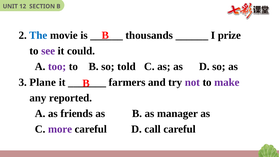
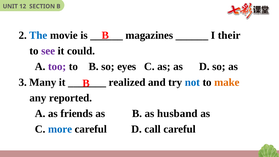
thousands: thousands -> magazines
prize: prize -> their
told: told -> eyes
Plane: Plane -> Many
farmers: farmers -> realized
not colour: purple -> blue
make colour: purple -> orange
manager: manager -> husband
more colour: purple -> blue
